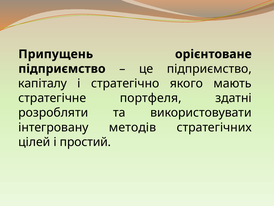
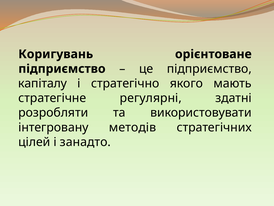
Припущень: Припущень -> Коригувань
портфеля: портфеля -> регулярні
простий: простий -> занадто
